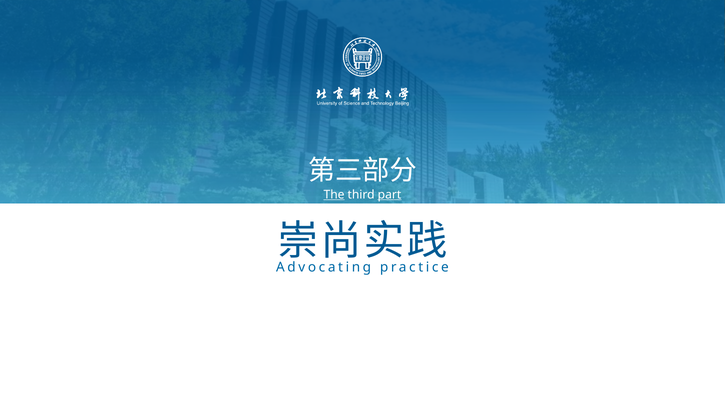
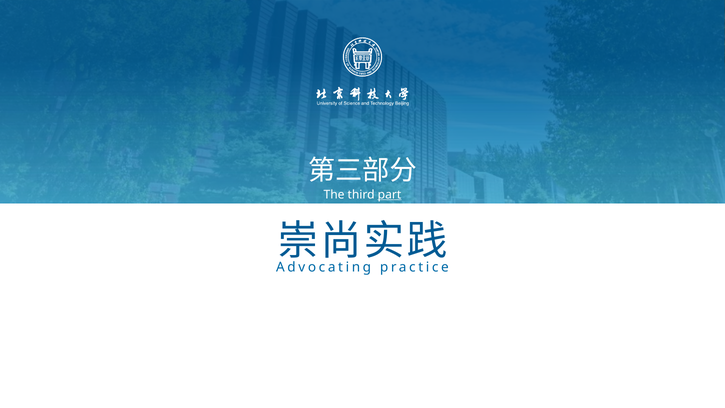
The underline: present -> none
